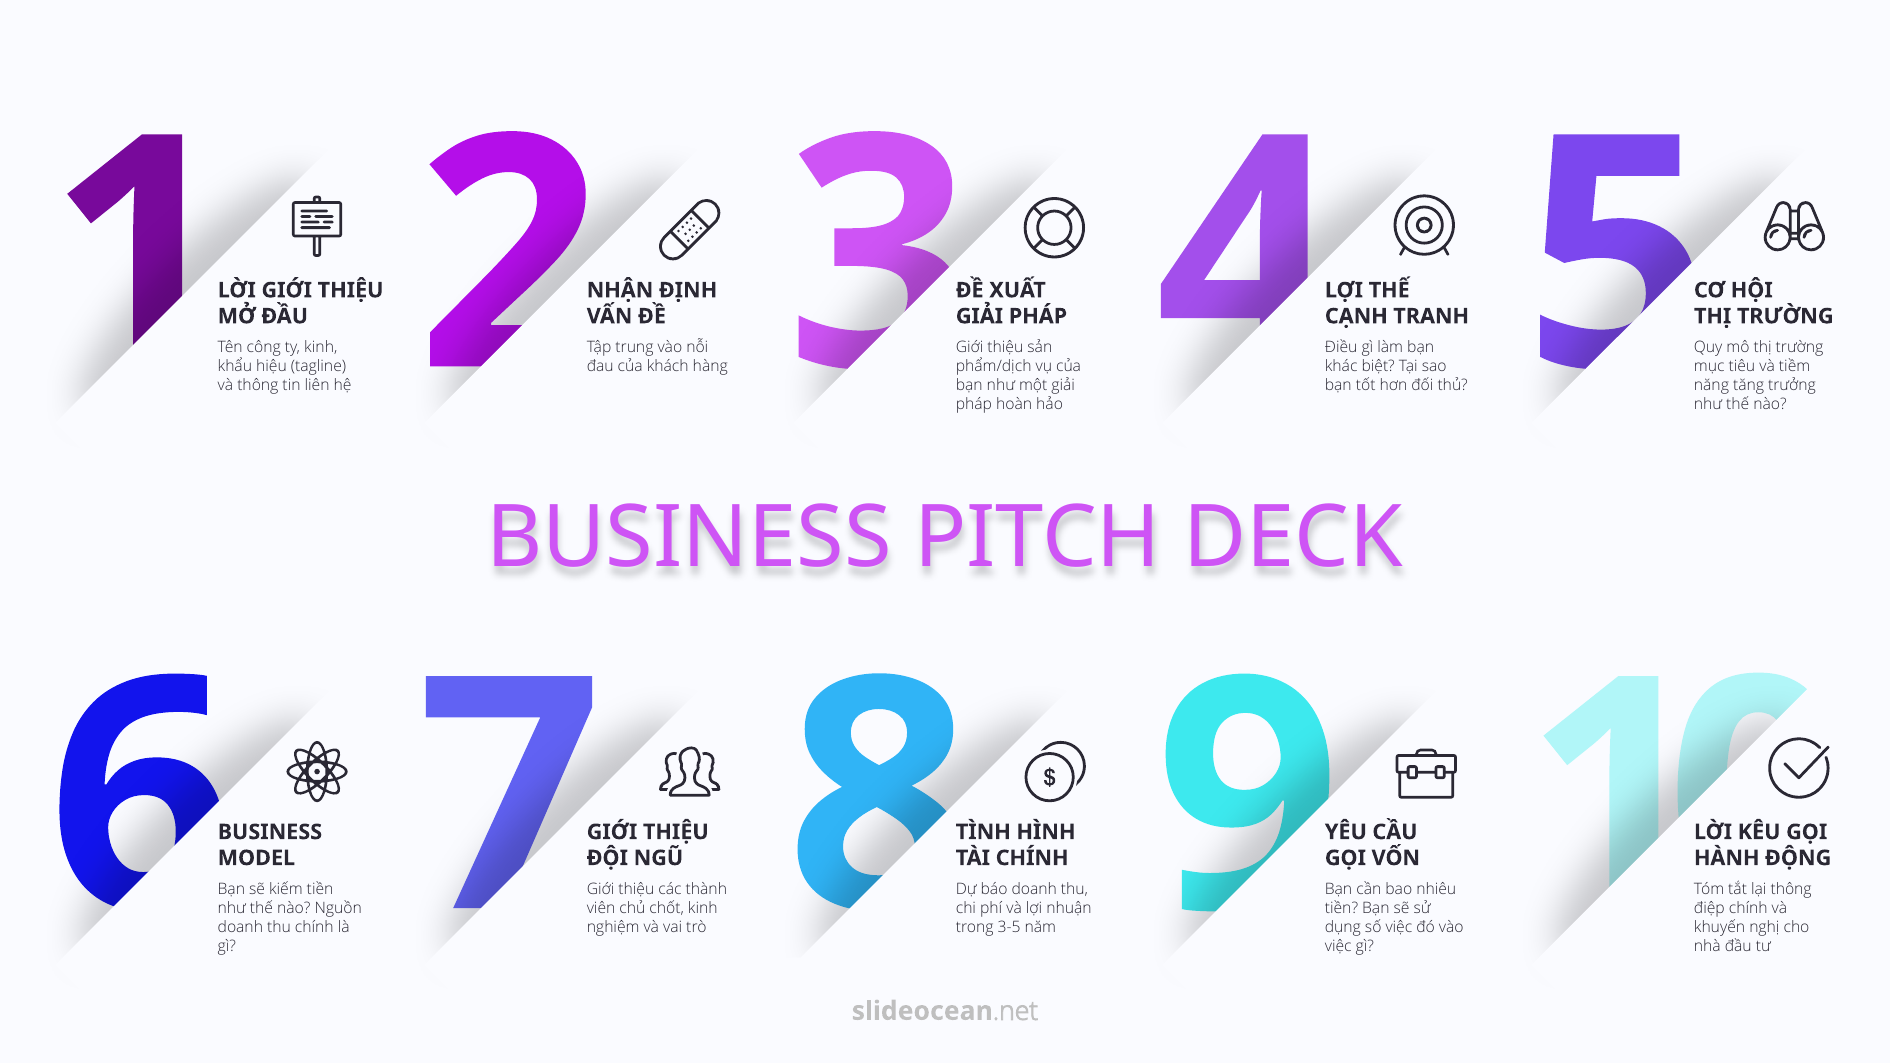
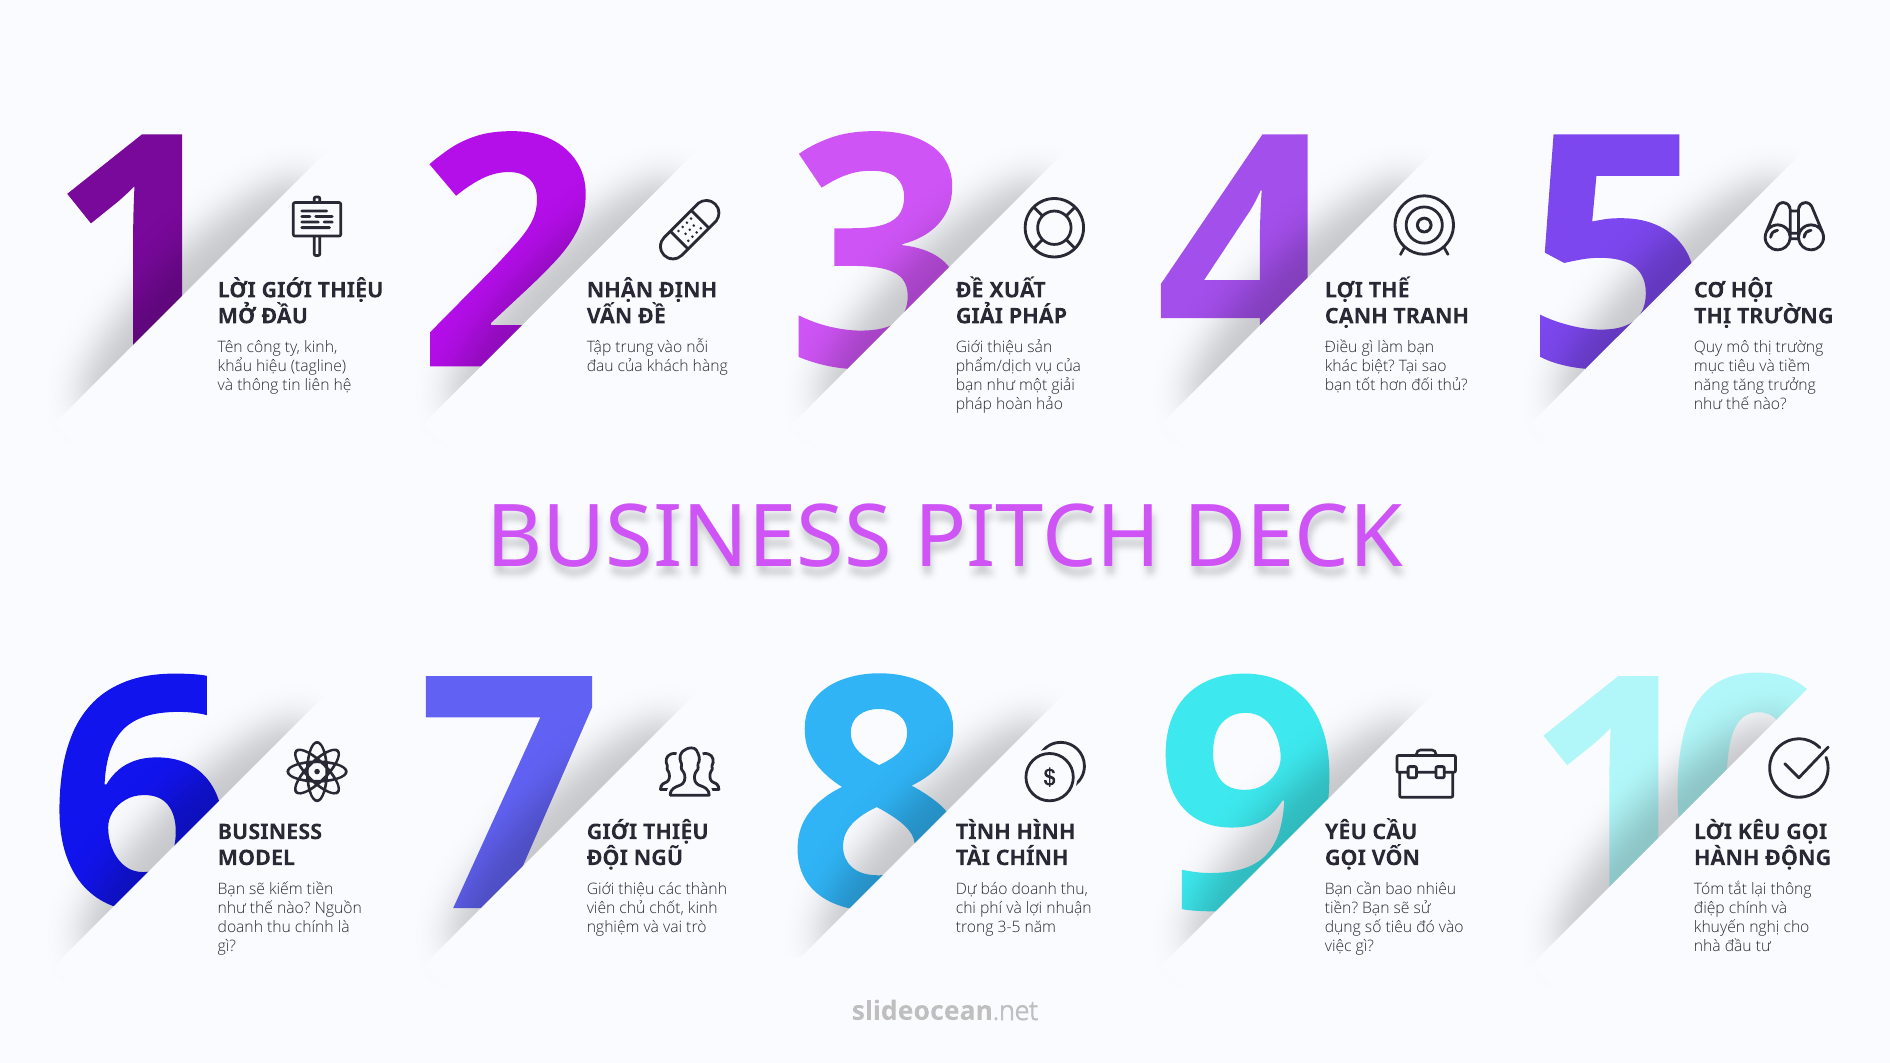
số việc: việc -> tiêu
